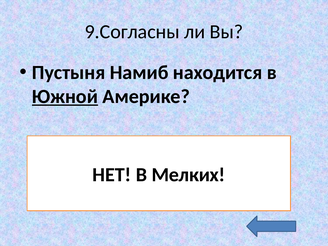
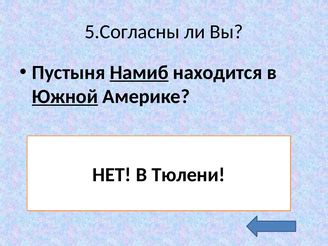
9.Согласны: 9.Согласны -> 5.Согласны
Намиб underline: none -> present
Мелких: Мелких -> Тюлени
